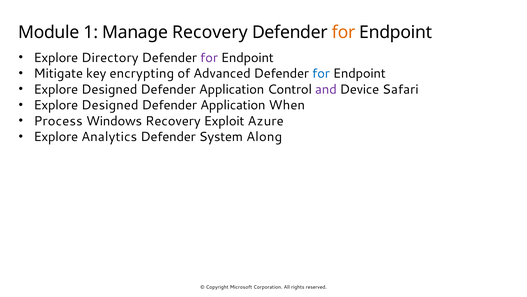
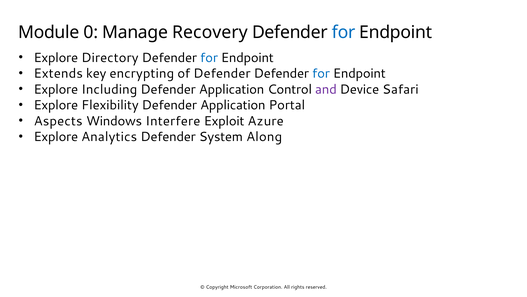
1: 1 -> 0
for at (344, 32) colour: orange -> blue
for at (209, 58) colour: purple -> blue
Mitigate: Mitigate -> Extends
of Advanced: Advanced -> Defender
Designed at (109, 89): Designed -> Including
Designed at (110, 105): Designed -> Flexibility
When: When -> Portal
Process: Process -> Aspects
Windows Recovery: Recovery -> Interfere
